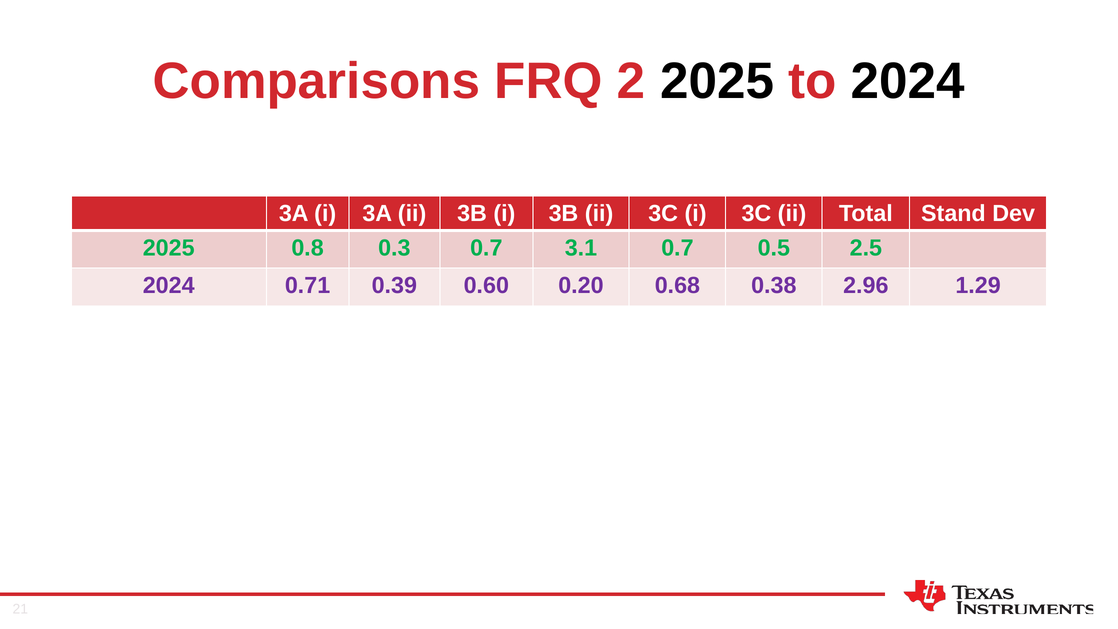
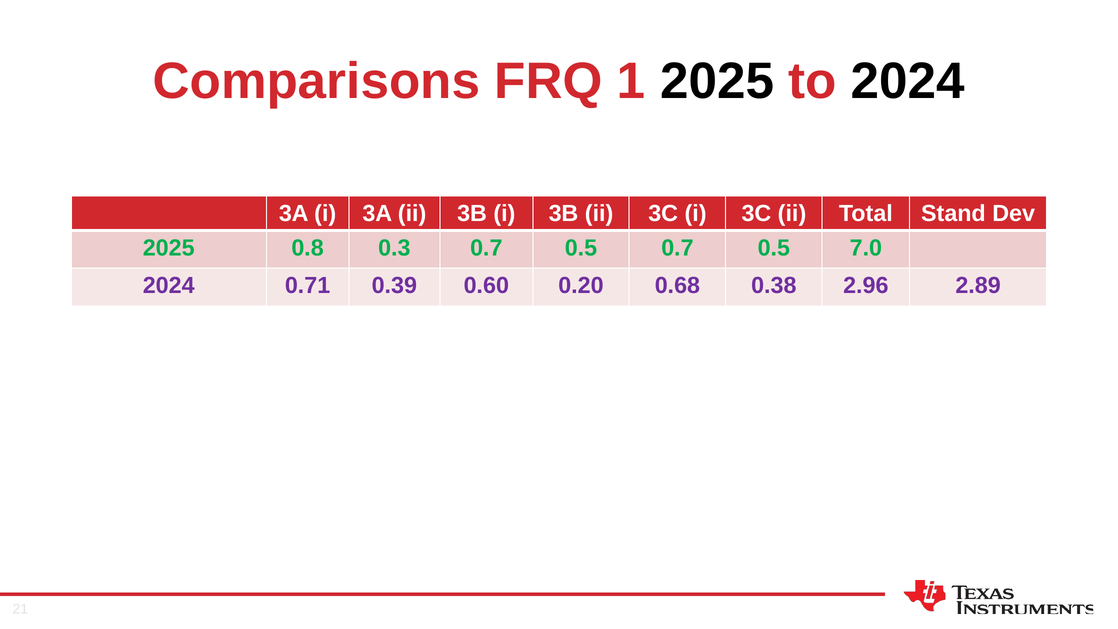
2: 2 -> 1
0.3 0.7 3.1: 3.1 -> 0.5
2.5: 2.5 -> 7.0
1.29: 1.29 -> 2.89
